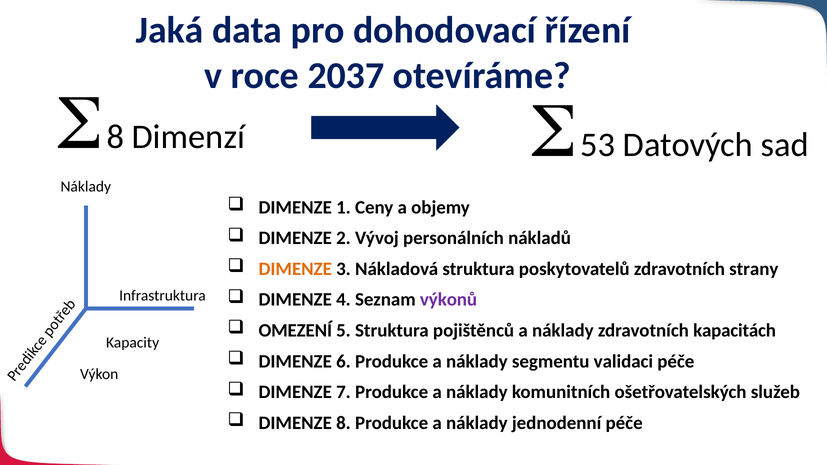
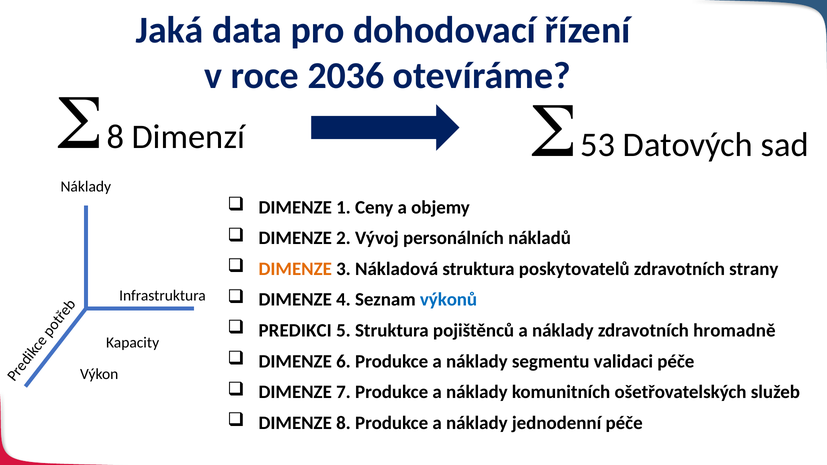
2037: 2037 -> 2036
výkonů colour: purple -> blue
OMEZENÍ: OMEZENÍ -> PREDIKCI
kapacitách: kapacitách -> hromadně
